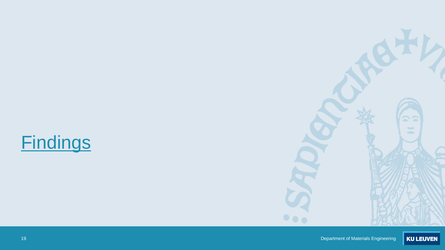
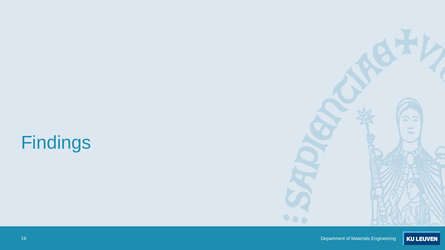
Findings underline: present -> none
